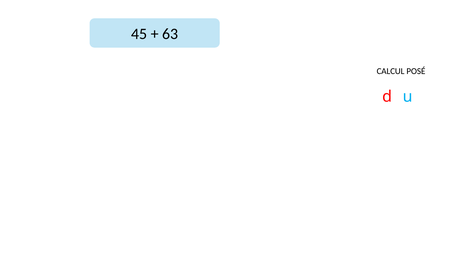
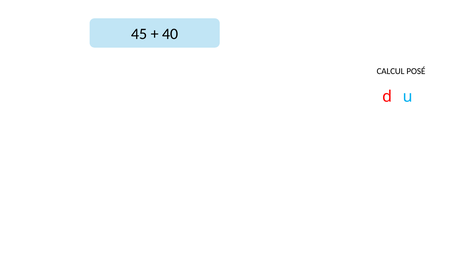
63: 63 -> 40
